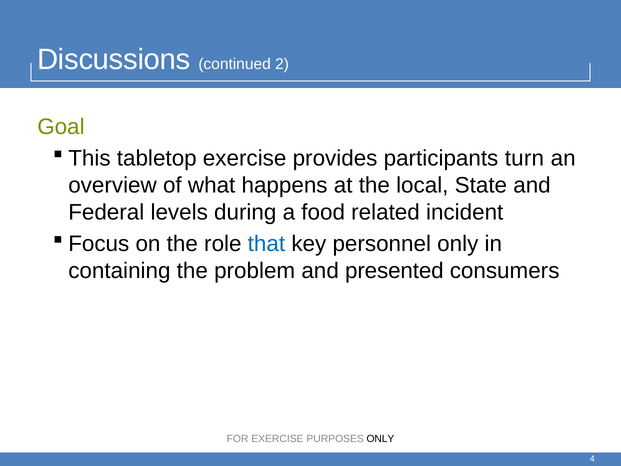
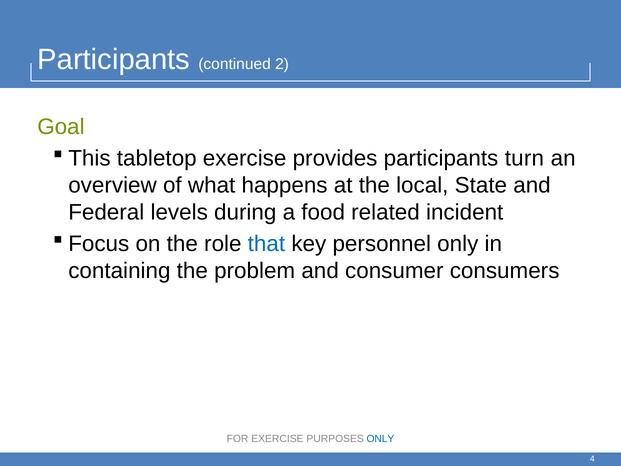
Discussions at (114, 59): Discussions -> Participants
presented: presented -> consumer
ONLY at (380, 439) colour: black -> blue
